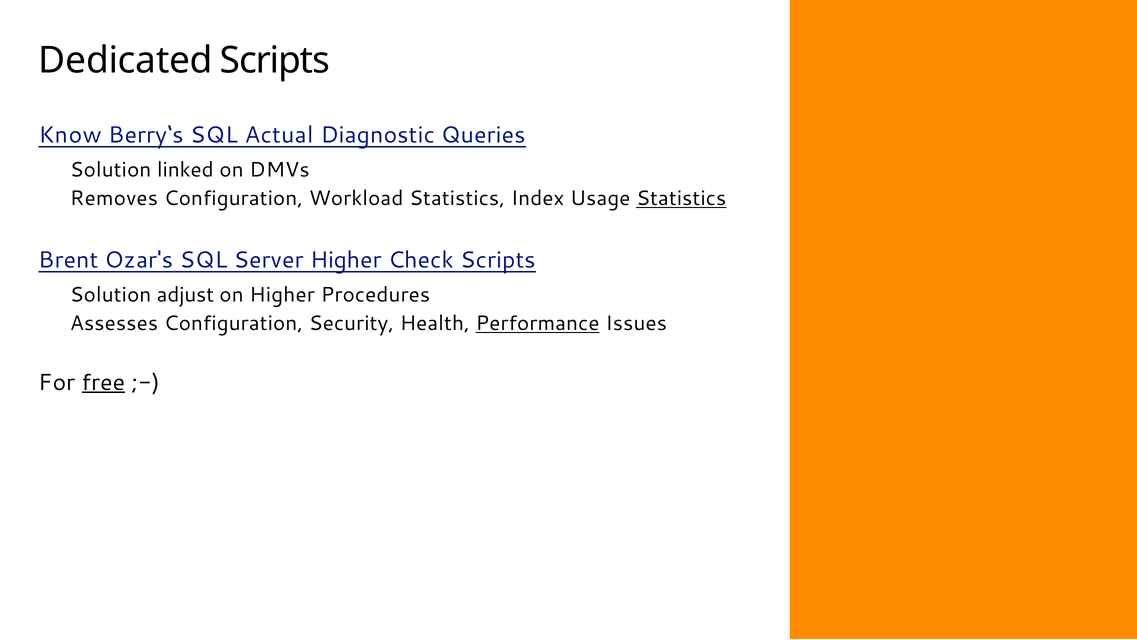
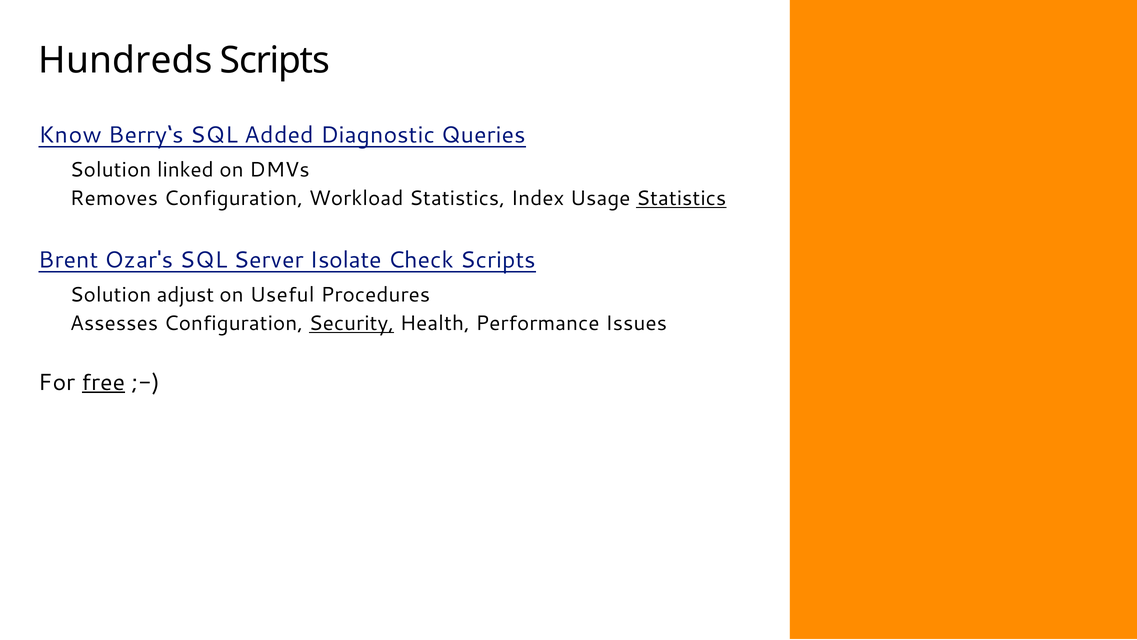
Dedicated: Dedicated -> Hundreds
Actual: Actual -> Added
Server Higher: Higher -> Isolate
on Higher: Higher -> Useful
Security underline: none -> present
Performance underline: present -> none
